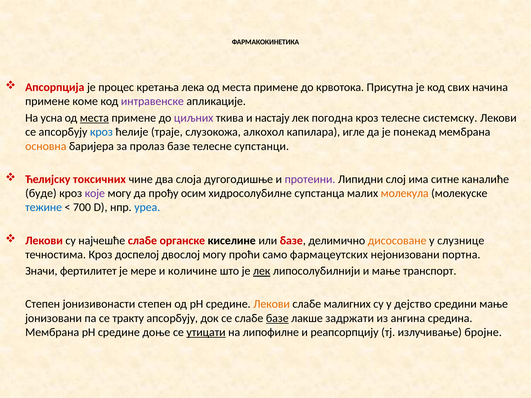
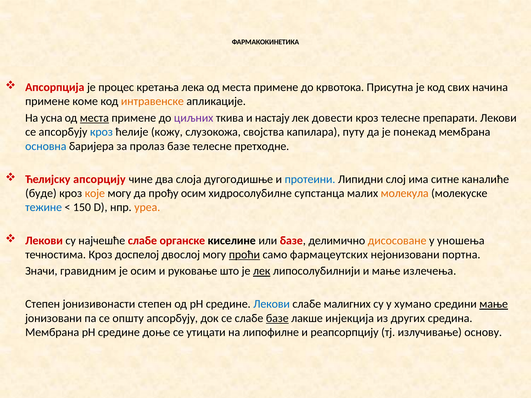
интравенске colour: purple -> orange
погодна: погодна -> довести
системску: системску -> препарати
траје: траје -> кожу
алкохол: алкохол -> својства
игле: игле -> путу
основна colour: orange -> blue
супстанци: супстанци -> претходне
токсичних: токсичних -> апсорцију
протеини colour: purple -> blue
које colour: purple -> orange
700: 700 -> 150
уреа colour: blue -> orange
слузнице: слузнице -> уношења
проћи underline: none -> present
фертилитет: фертилитет -> гравидним
је мере: мере -> осим
количине: количине -> руковање
транспорт: транспорт -> излечења
Лекови at (272, 304) colour: orange -> blue
дејство: дејство -> хумано
мање at (494, 304) underline: none -> present
тракту: тракту -> општу
задржати: задржати -> инјекција
ангина: ангина -> других
утицати underline: present -> none
бројне: бројне -> основу
